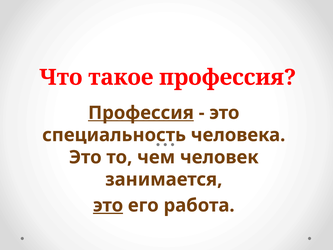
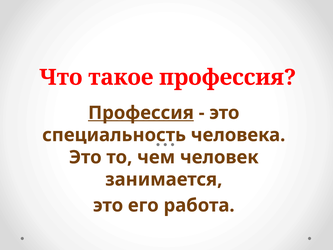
это at (108, 205) underline: present -> none
